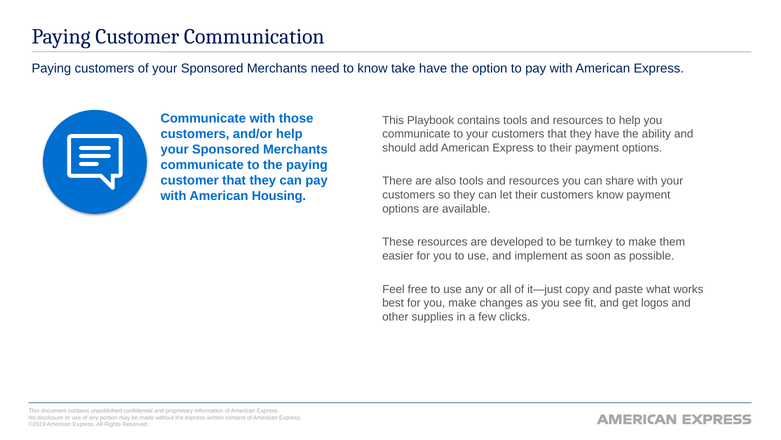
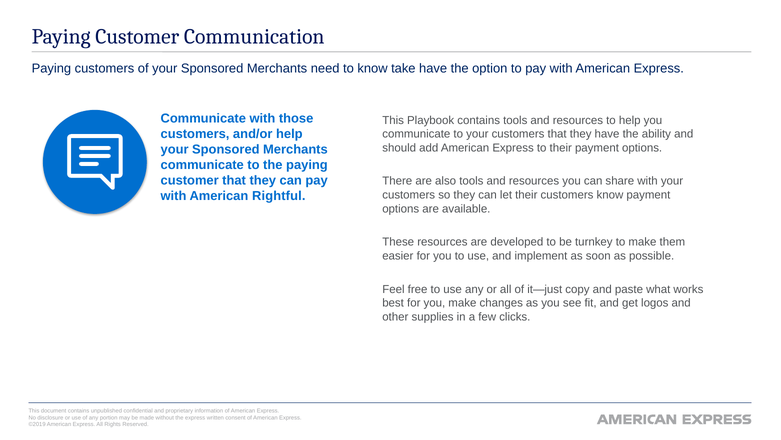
Housing: Housing -> Rightful
